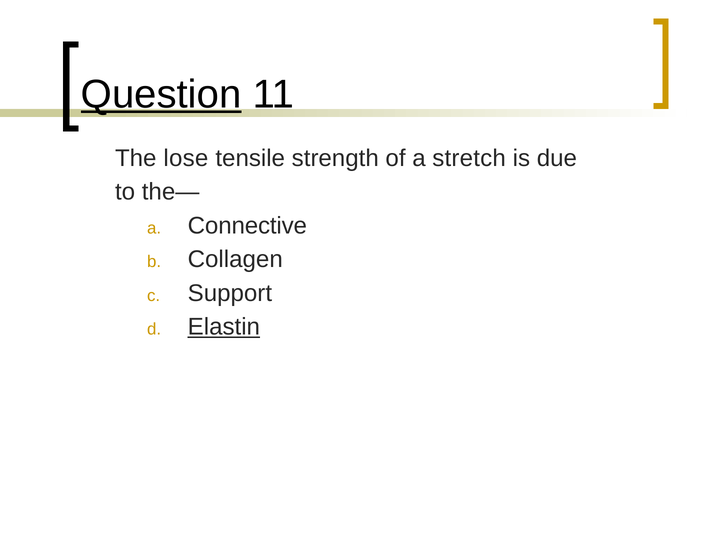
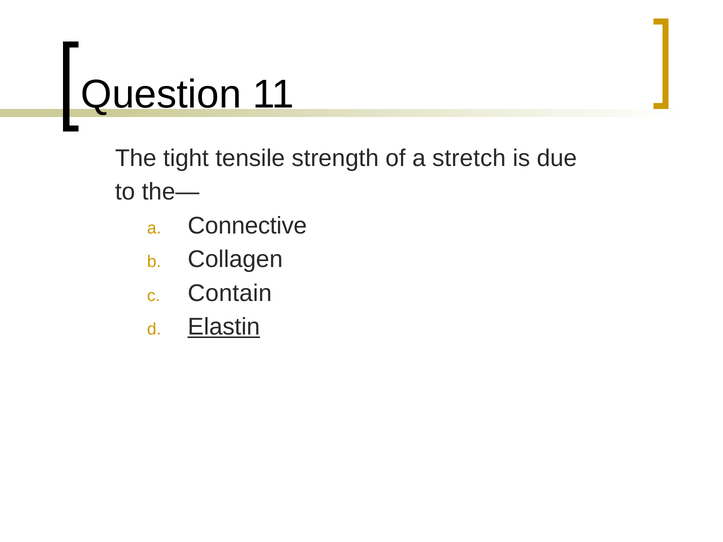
Question underline: present -> none
lose: lose -> tight
Support: Support -> Contain
